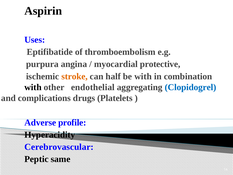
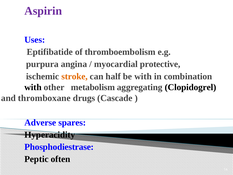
Aspirin colour: black -> purple
endothelial: endothelial -> metabolism
Clopidogrel colour: blue -> black
complications: complications -> thromboxane
Platelets: Platelets -> Cascade
profile: profile -> spares
Cerebrovascular: Cerebrovascular -> Phosphodiestrase
same: same -> often
